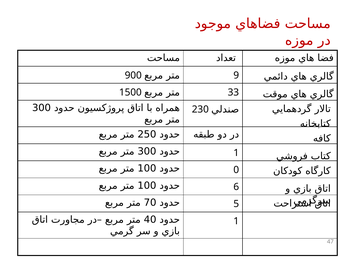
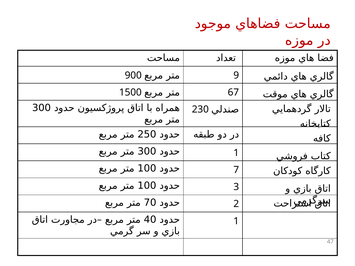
33: 33 -> 67
0: 0 -> 7
6: 6 -> 3
5: 5 -> 2
